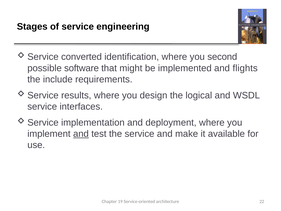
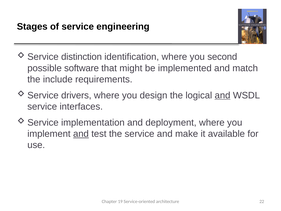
converted: converted -> distinction
flights: flights -> match
results: results -> drivers
and at (223, 95) underline: none -> present
